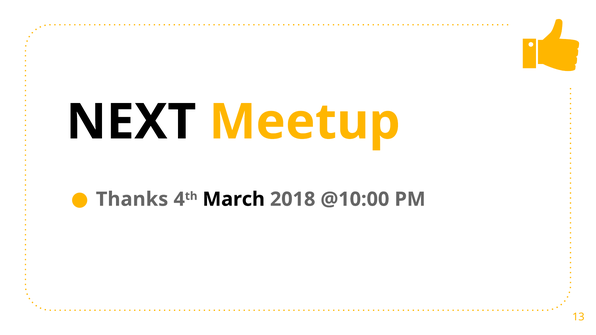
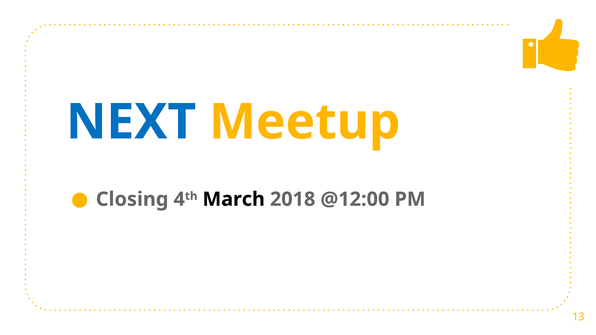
NEXT colour: black -> blue
Thanks: Thanks -> Closing
@10:00: @10:00 -> @12:00
